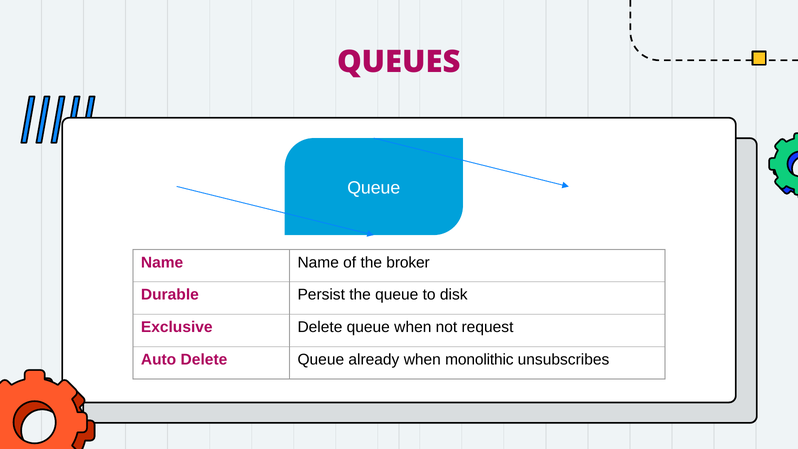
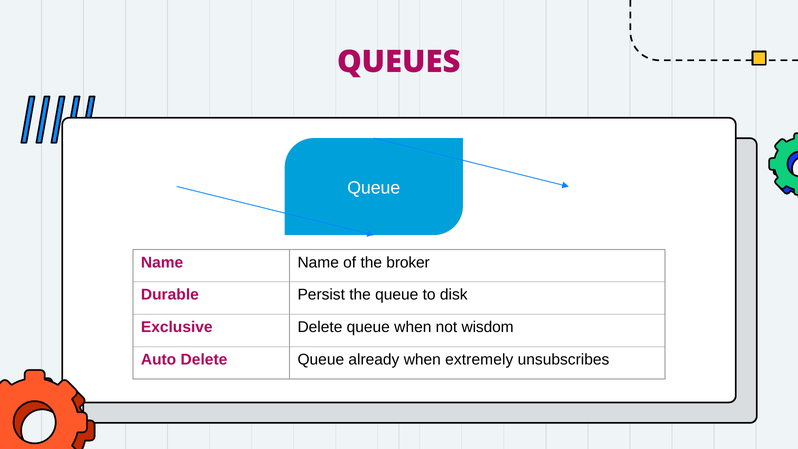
request: request -> wisdom
monolithic: monolithic -> extremely
